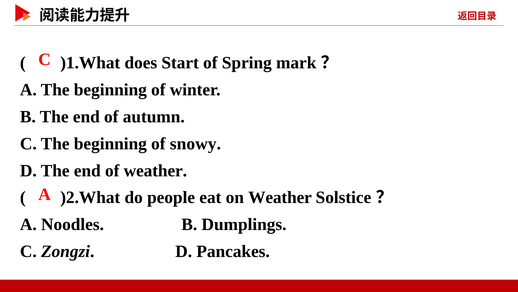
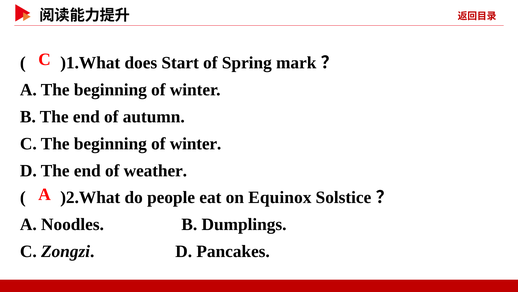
snowy at (195, 143): snowy -> winter
on Weather: Weather -> Equinox
